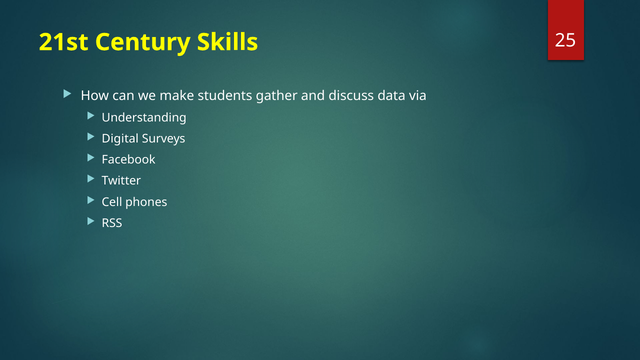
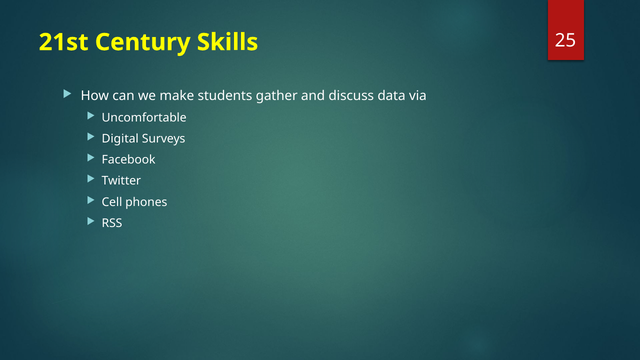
Understanding: Understanding -> Uncomfortable
